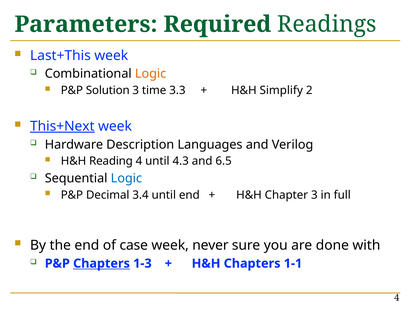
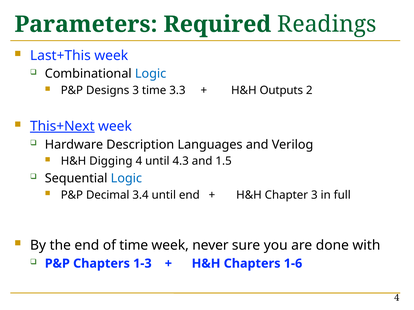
Logic at (151, 74) colour: orange -> blue
Solution: Solution -> Designs
Simplify: Simplify -> Outputs
Reading: Reading -> Digging
6.5: 6.5 -> 1.5
of case: case -> time
Chapters at (102, 264) underline: present -> none
1-1: 1-1 -> 1-6
